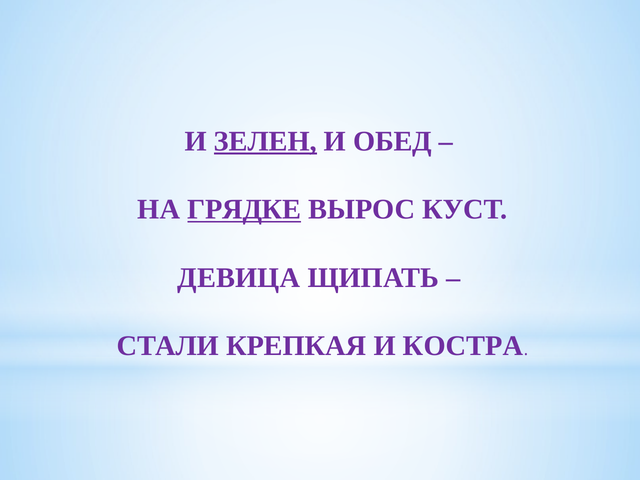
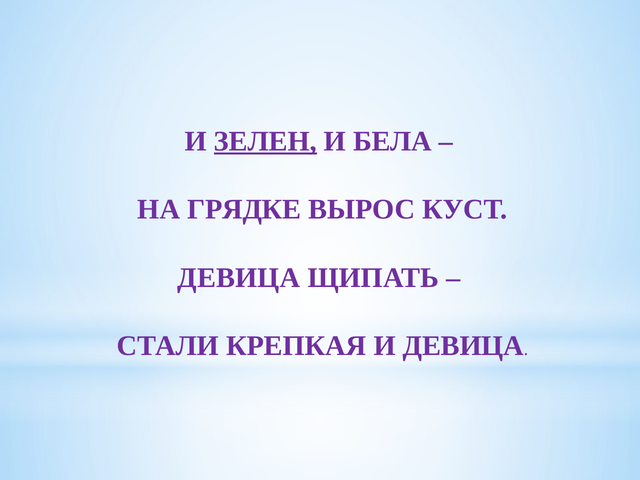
ОБЕД: ОБЕД -> БЕЛА
ГРЯДКЕ underline: present -> none
И КОСТРА: КОСТРА -> ДЕВИЦА
